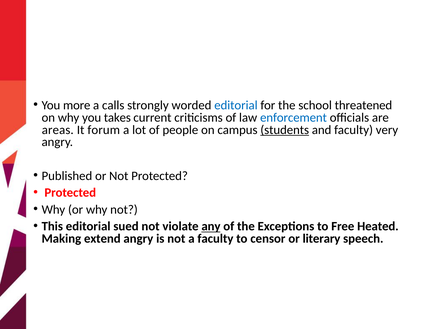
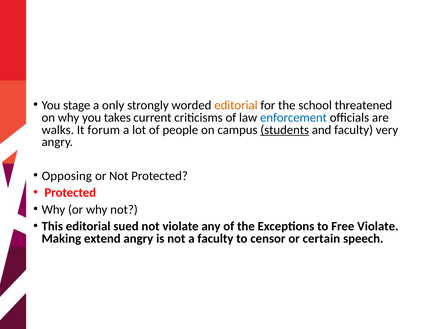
more: more -> stage
calls: calls -> only
editorial at (236, 105) colour: blue -> orange
areas: areas -> walks
Published: Published -> Opposing
any underline: present -> none
Free Heated: Heated -> Violate
literary: literary -> certain
